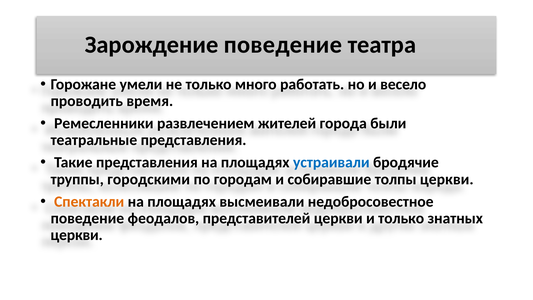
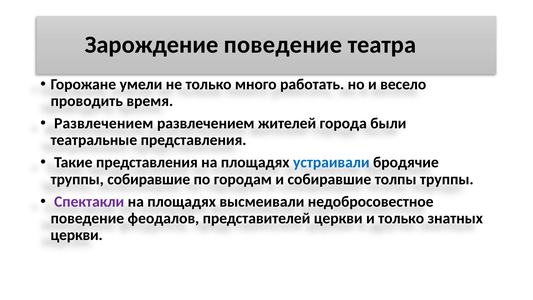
Ремесленники at (104, 123): Ремесленники -> Развлечением
труппы городскими: городскими -> собиравшие
толпы церкви: церкви -> труппы
Спектакли colour: orange -> purple
